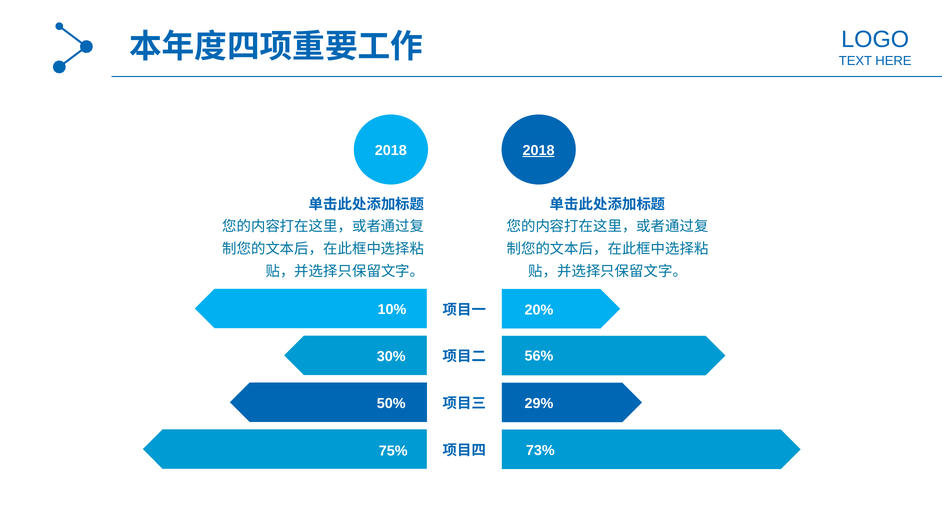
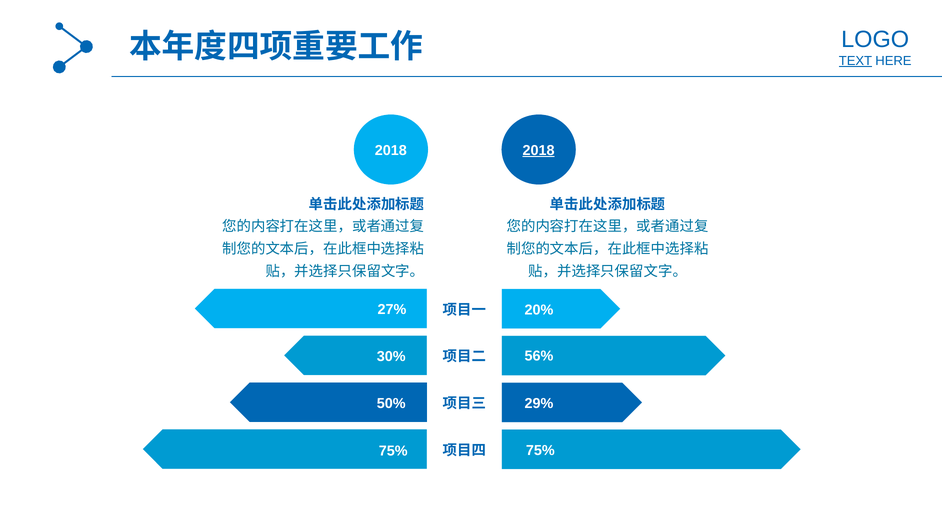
TEXT underline: none -> present
10%: 10% -> 27%
73% at (540, 451): 73% -> 75%
